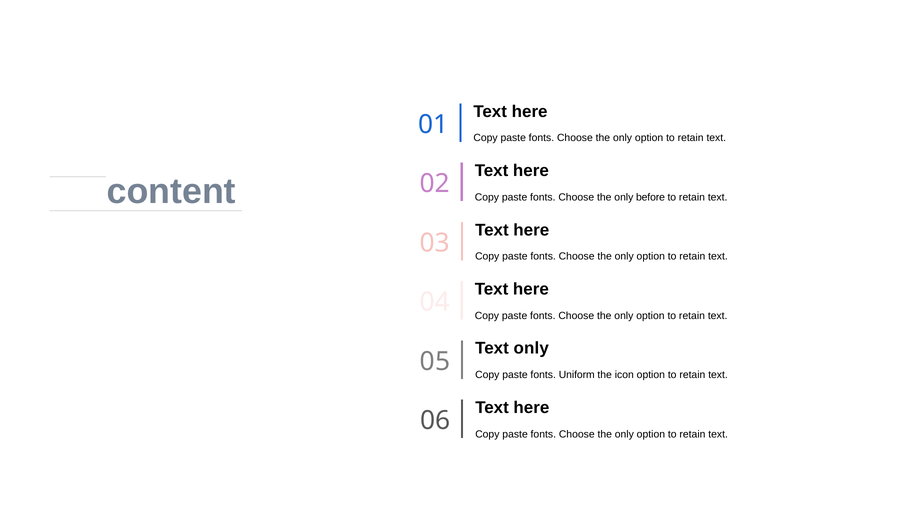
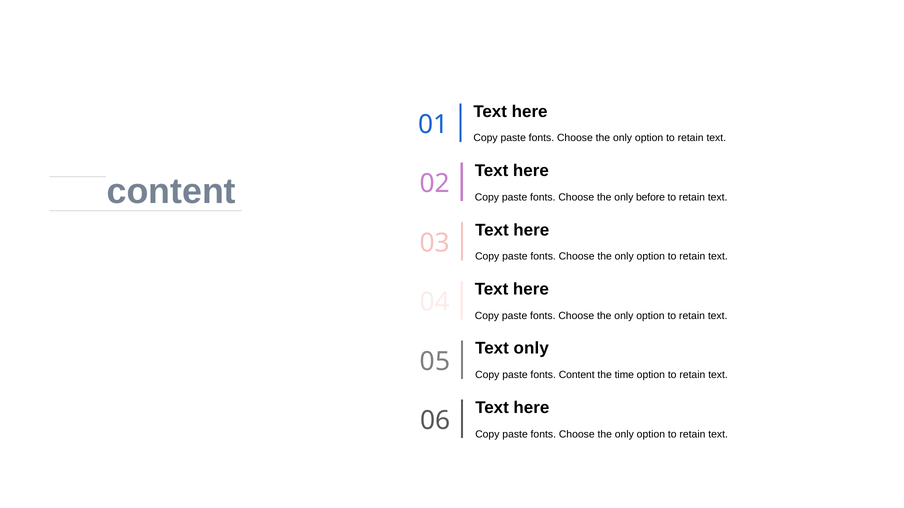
fonts Uniform: Uniform -> Content
icon: icon -> time
